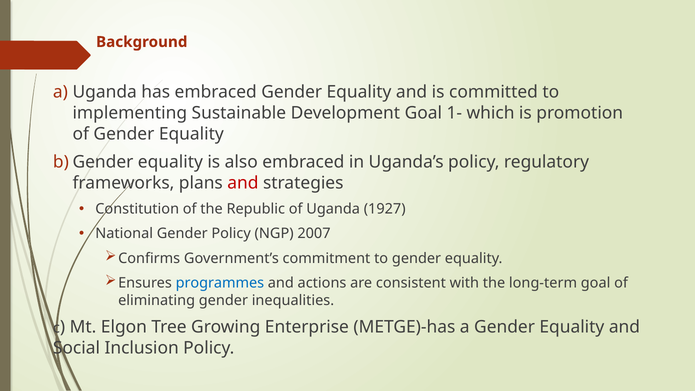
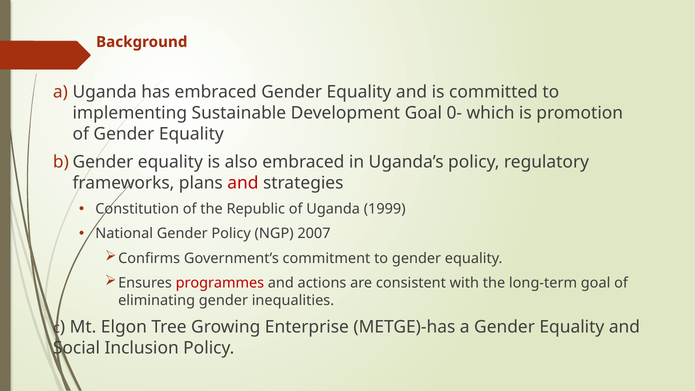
1-: 1- -> 0-
1927: 1927 -> 1999
programmes colour: blue -> red
